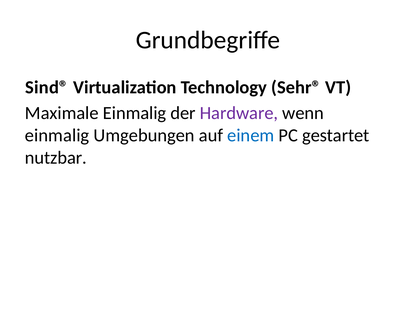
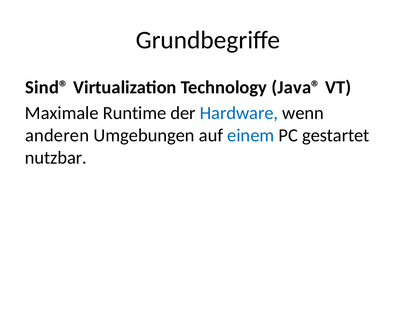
Sehr®: Sehr® -> Java®
Maximale Einmalig: Einmalig -> Runtime
Hardware colour: purple -> blue
einmalig at (57, 135): einmalig -> anderen
